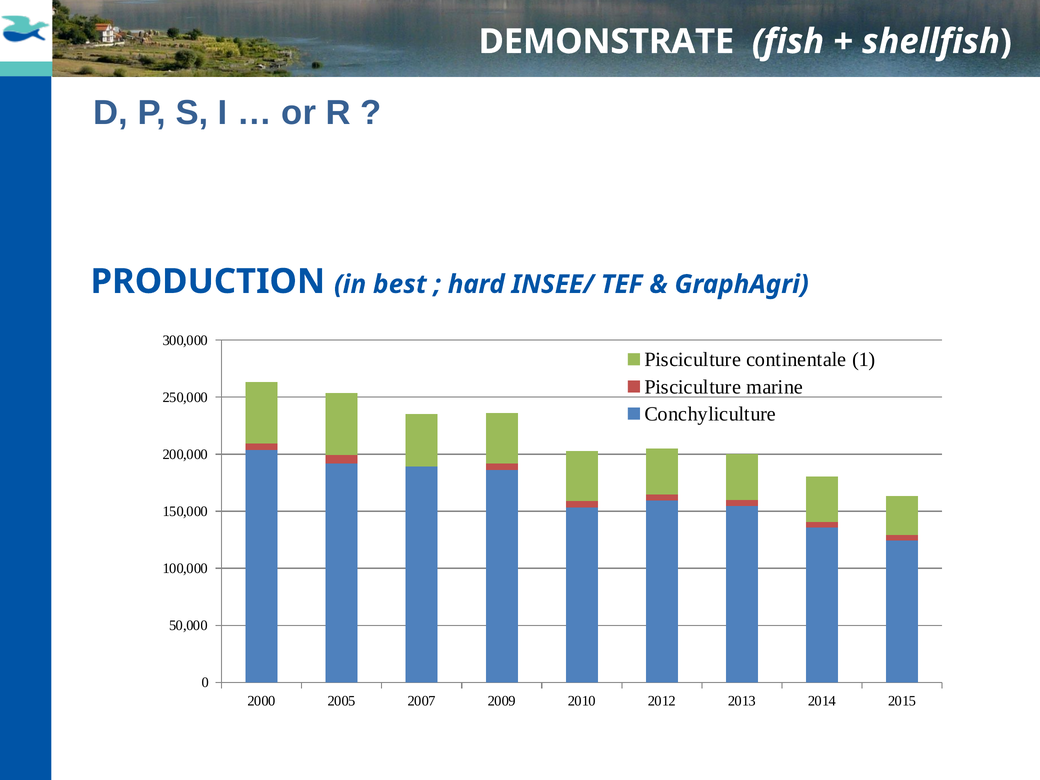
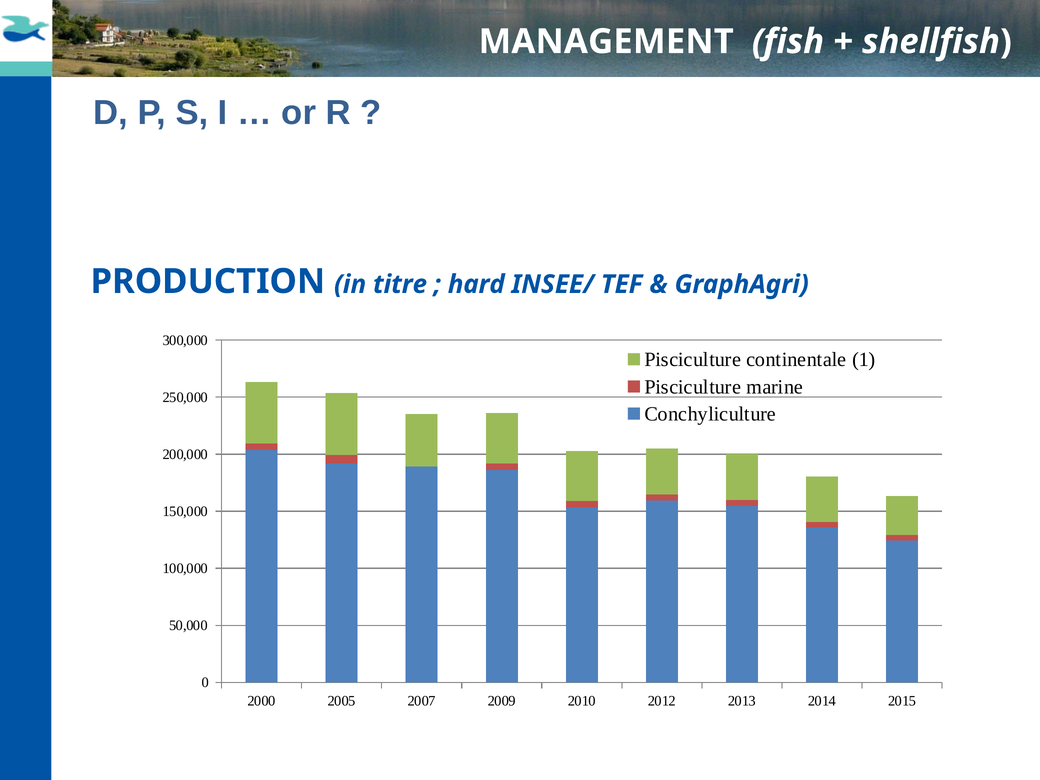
DEMONSTRATE: DEMONSTRATE -> MANAGEMENT
best: best -> titre
